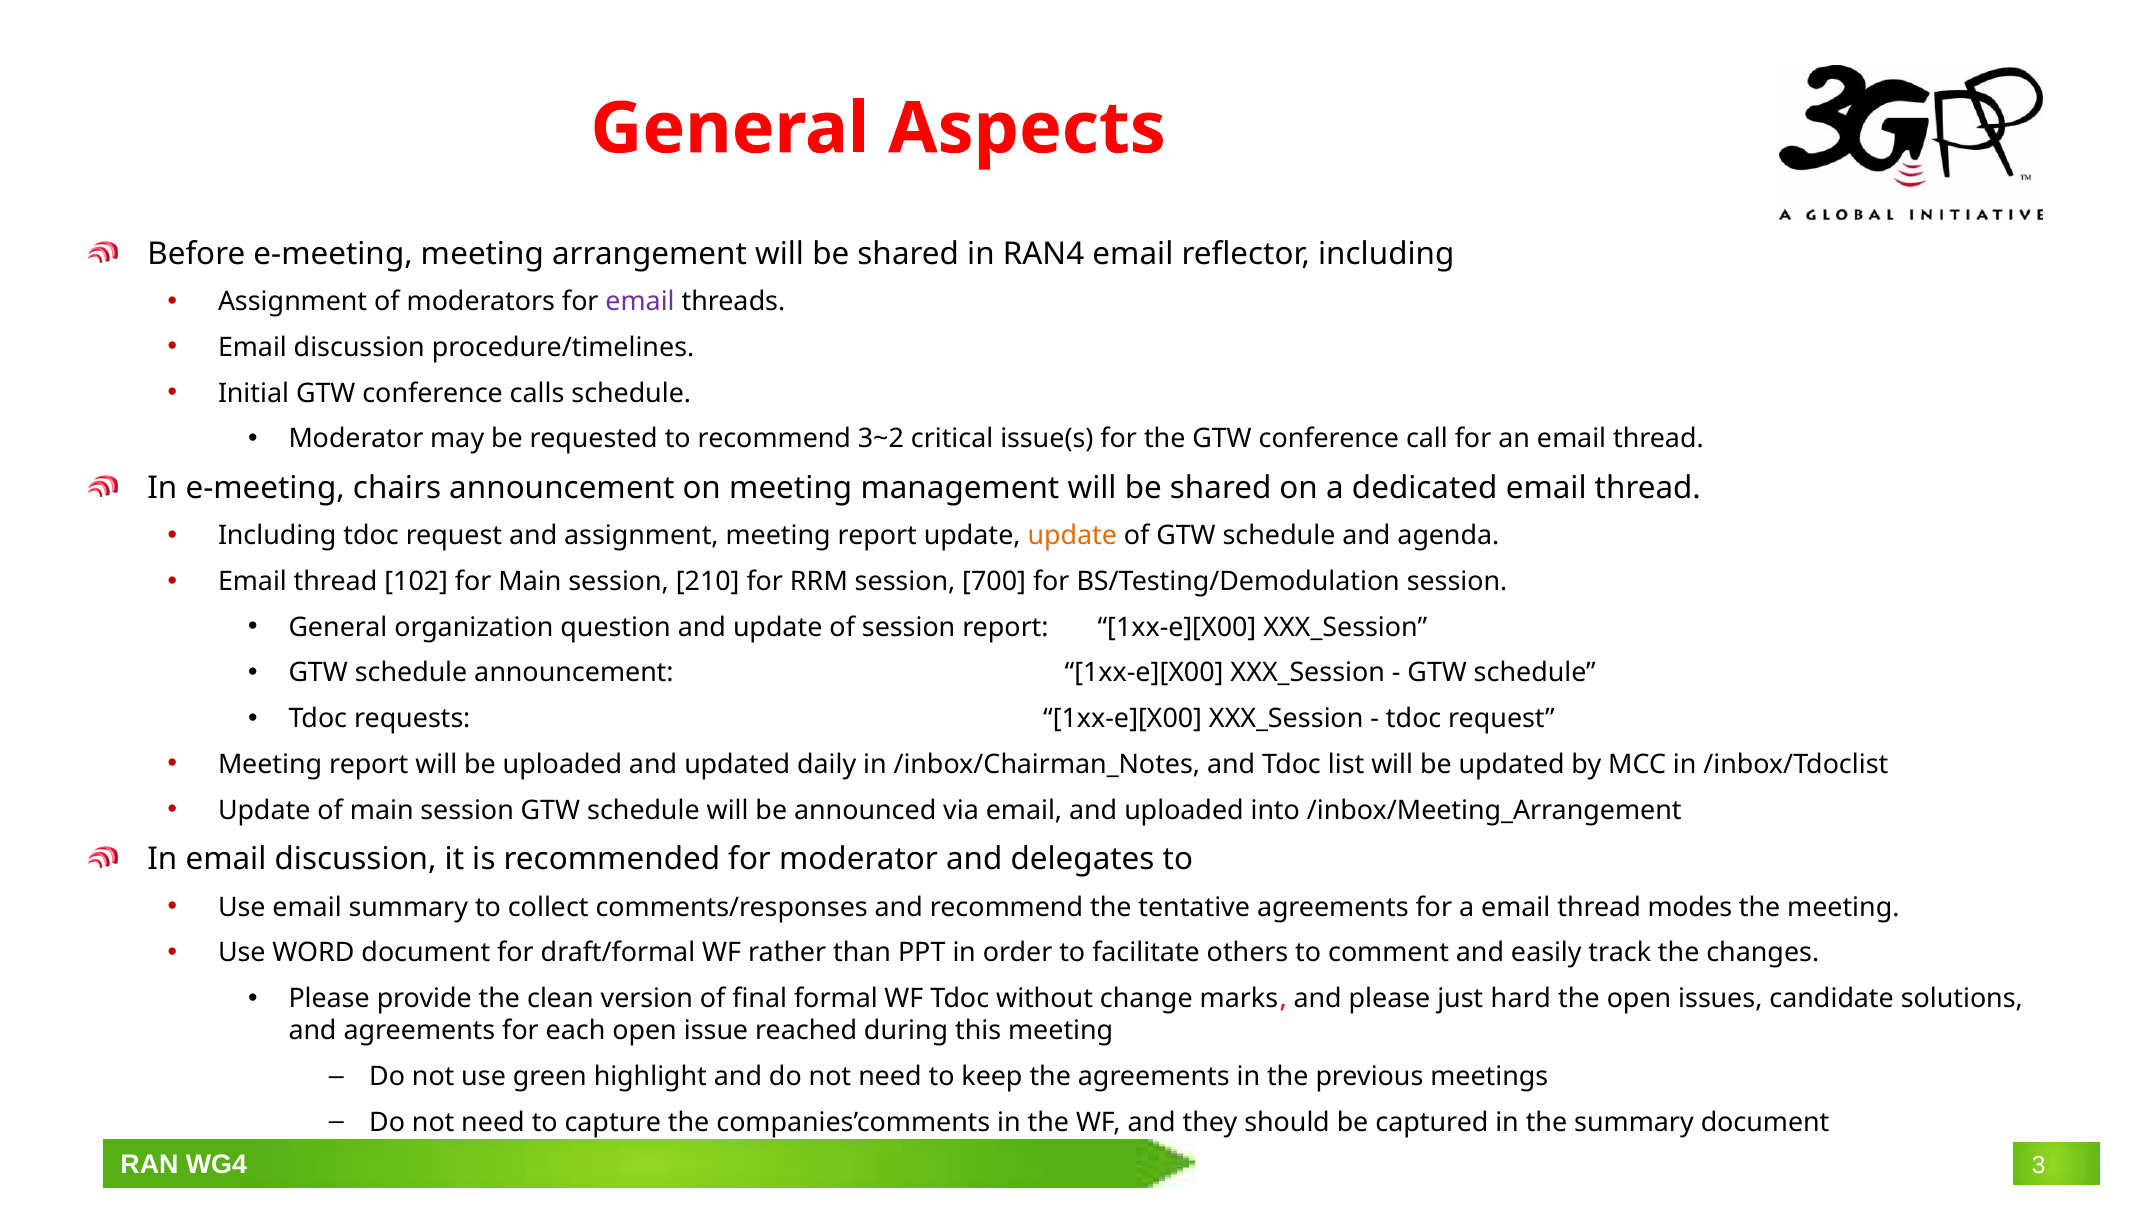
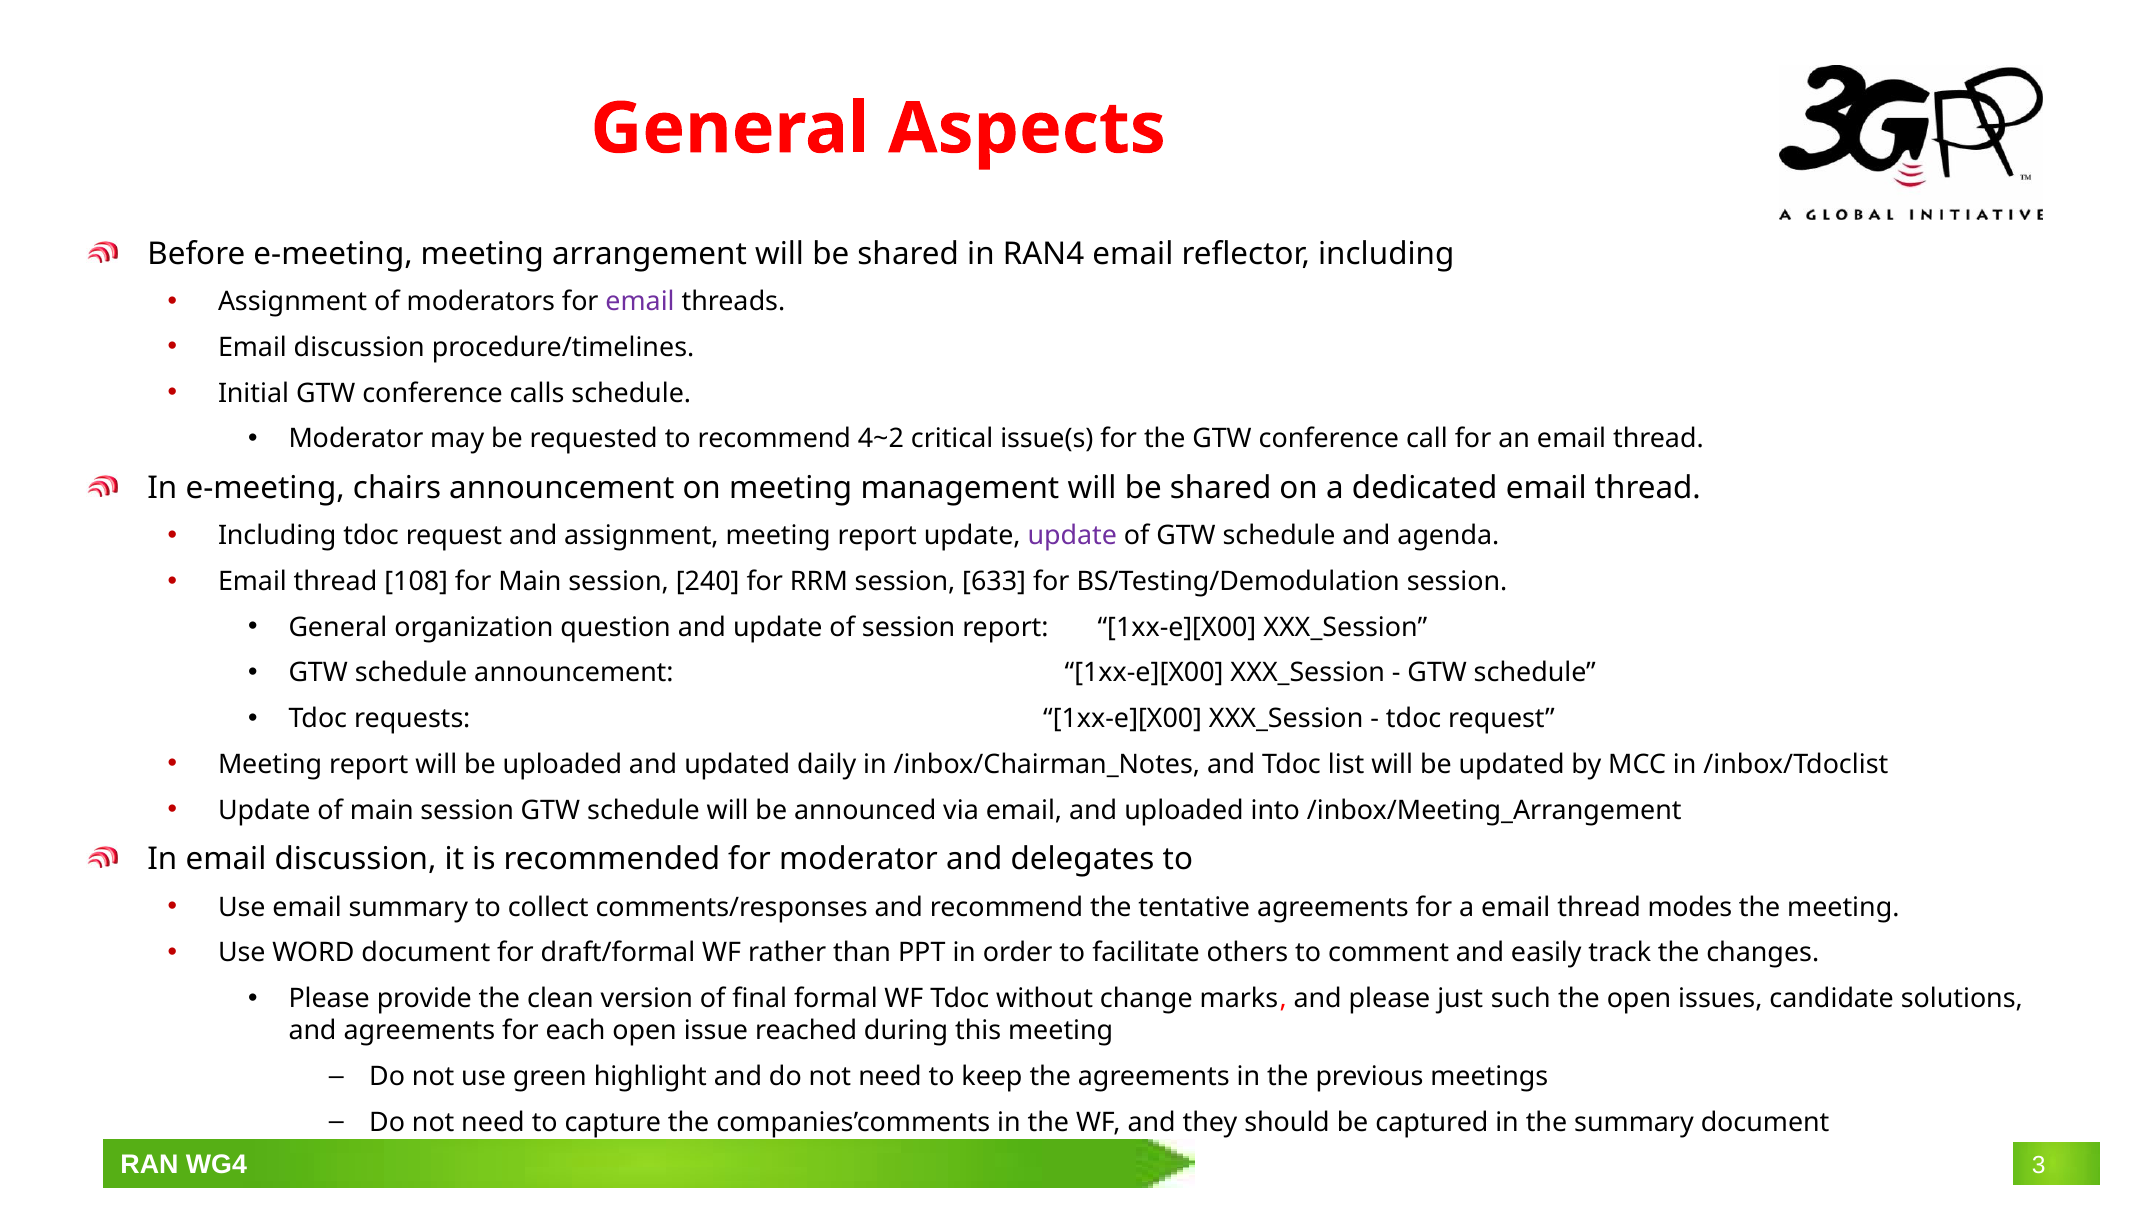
3~2: 3~2 -> 4~2
update at (1072, 536) colour: orange -> purple
102: 102 -> 108
210: 210 -> 240
700: 700 -> 633
hard: hard -> such
